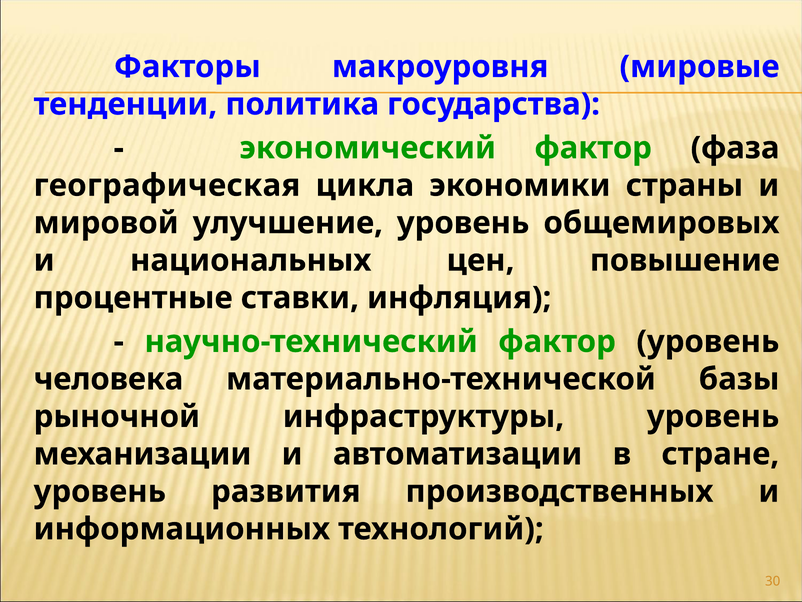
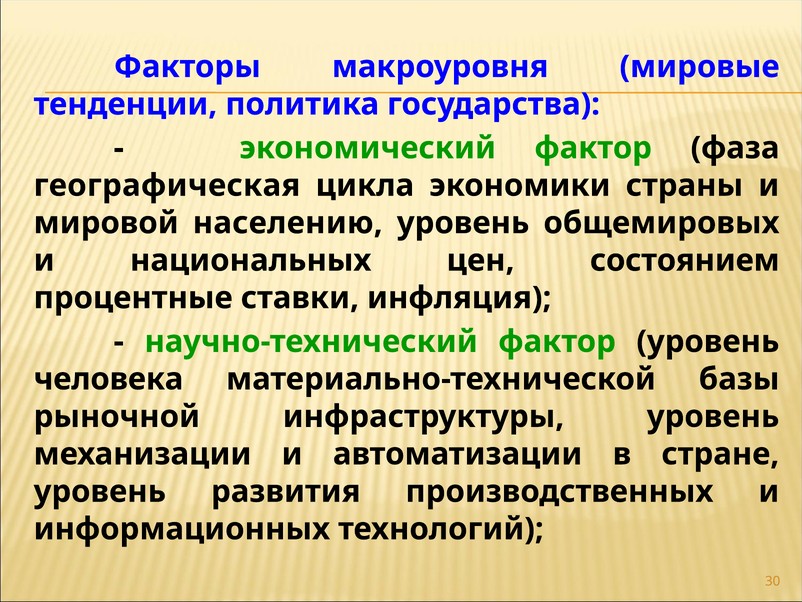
улучшение: улучшение -> населению
повышение: повышение -> состоянием
